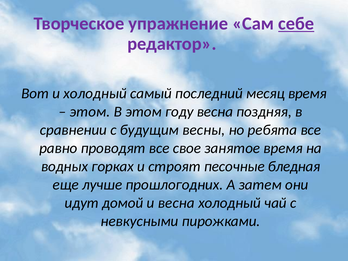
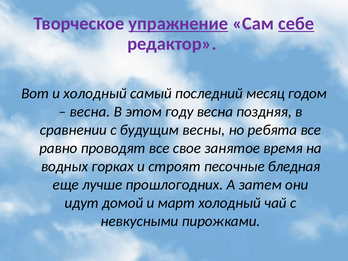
упражнение underline: none -> present
месяц время: время -> годом
этом at (90, 112): этом -> весна
и весна: весна -> март
